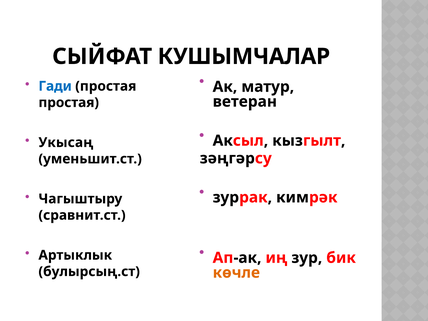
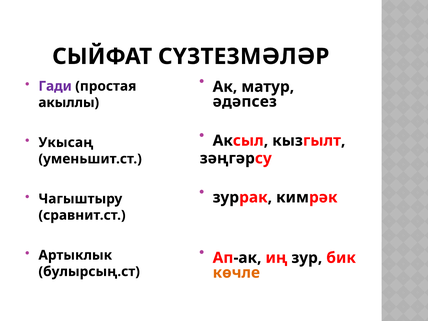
КУШЫМЧАЛАР: КУШЫМЧАЛАР -> СҮЗТЕЗМӘЛӘР
Гади colour: blue -> purple
ветеран: ветеран -> әдәпсез
простая at (69, 103): простая -> акыллы
